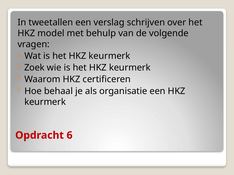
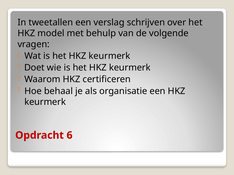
Zoek: Zoek -> Doet
